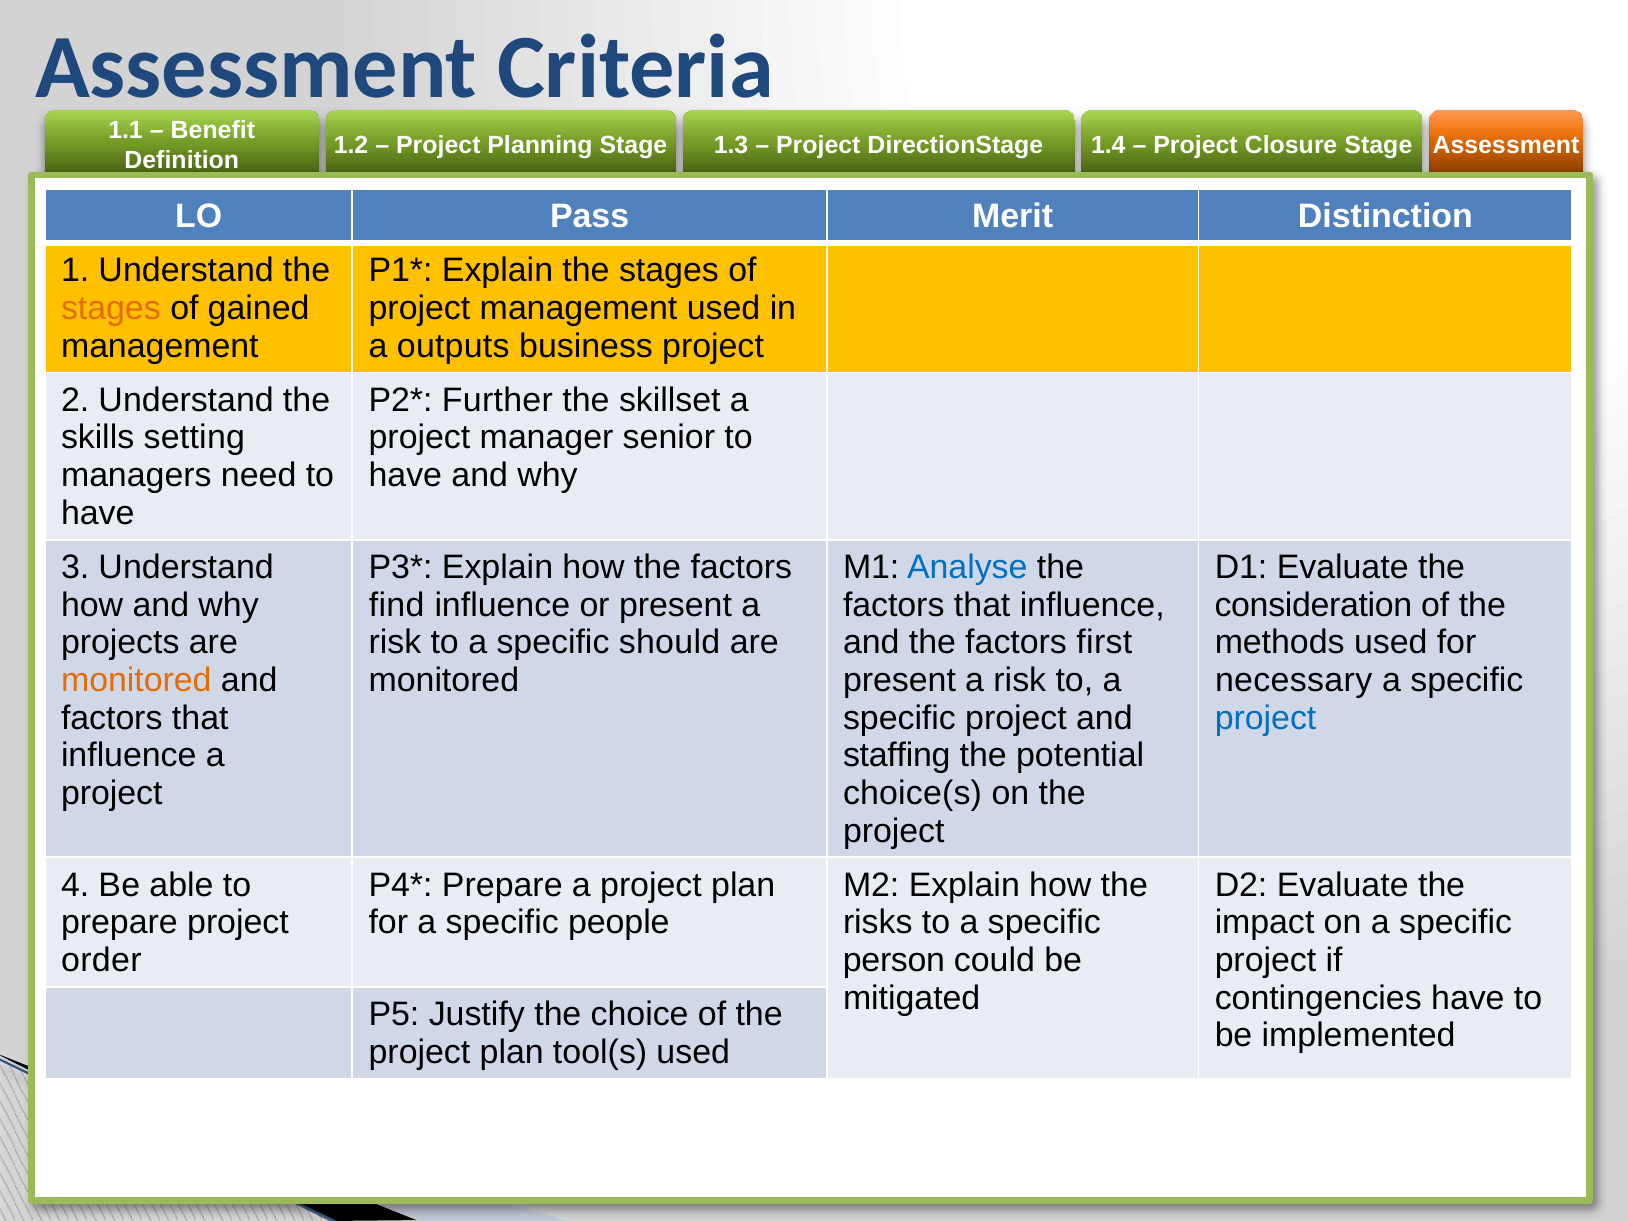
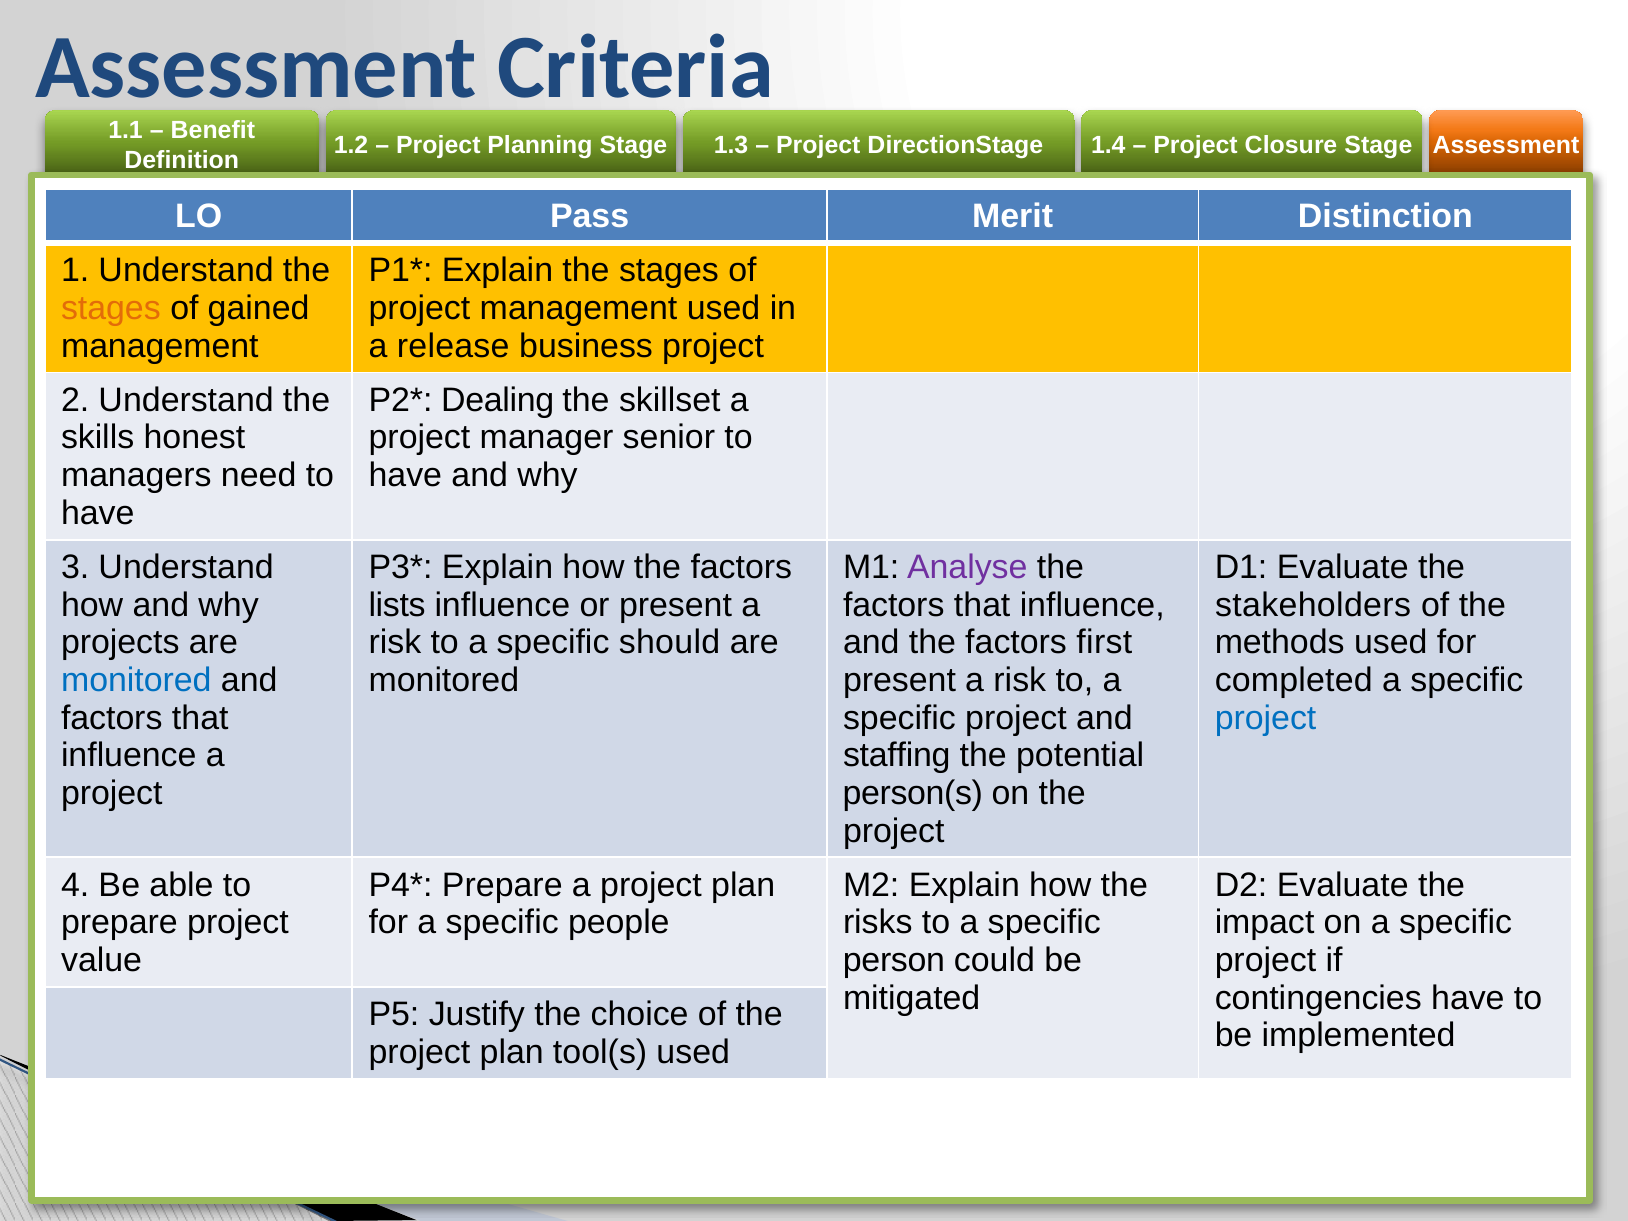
outputs: outputs -> release
Further: Further -> Dealing
setting: setting -> honest
Analyse colour: blue -> purple
find: find -> lists
consideration: consideration -> stakeholders
monitored at (136, 680) colour: orange -> blue
necessary: necessary -> completed
choice(s: choice(s -> person(s
order: order -> value
